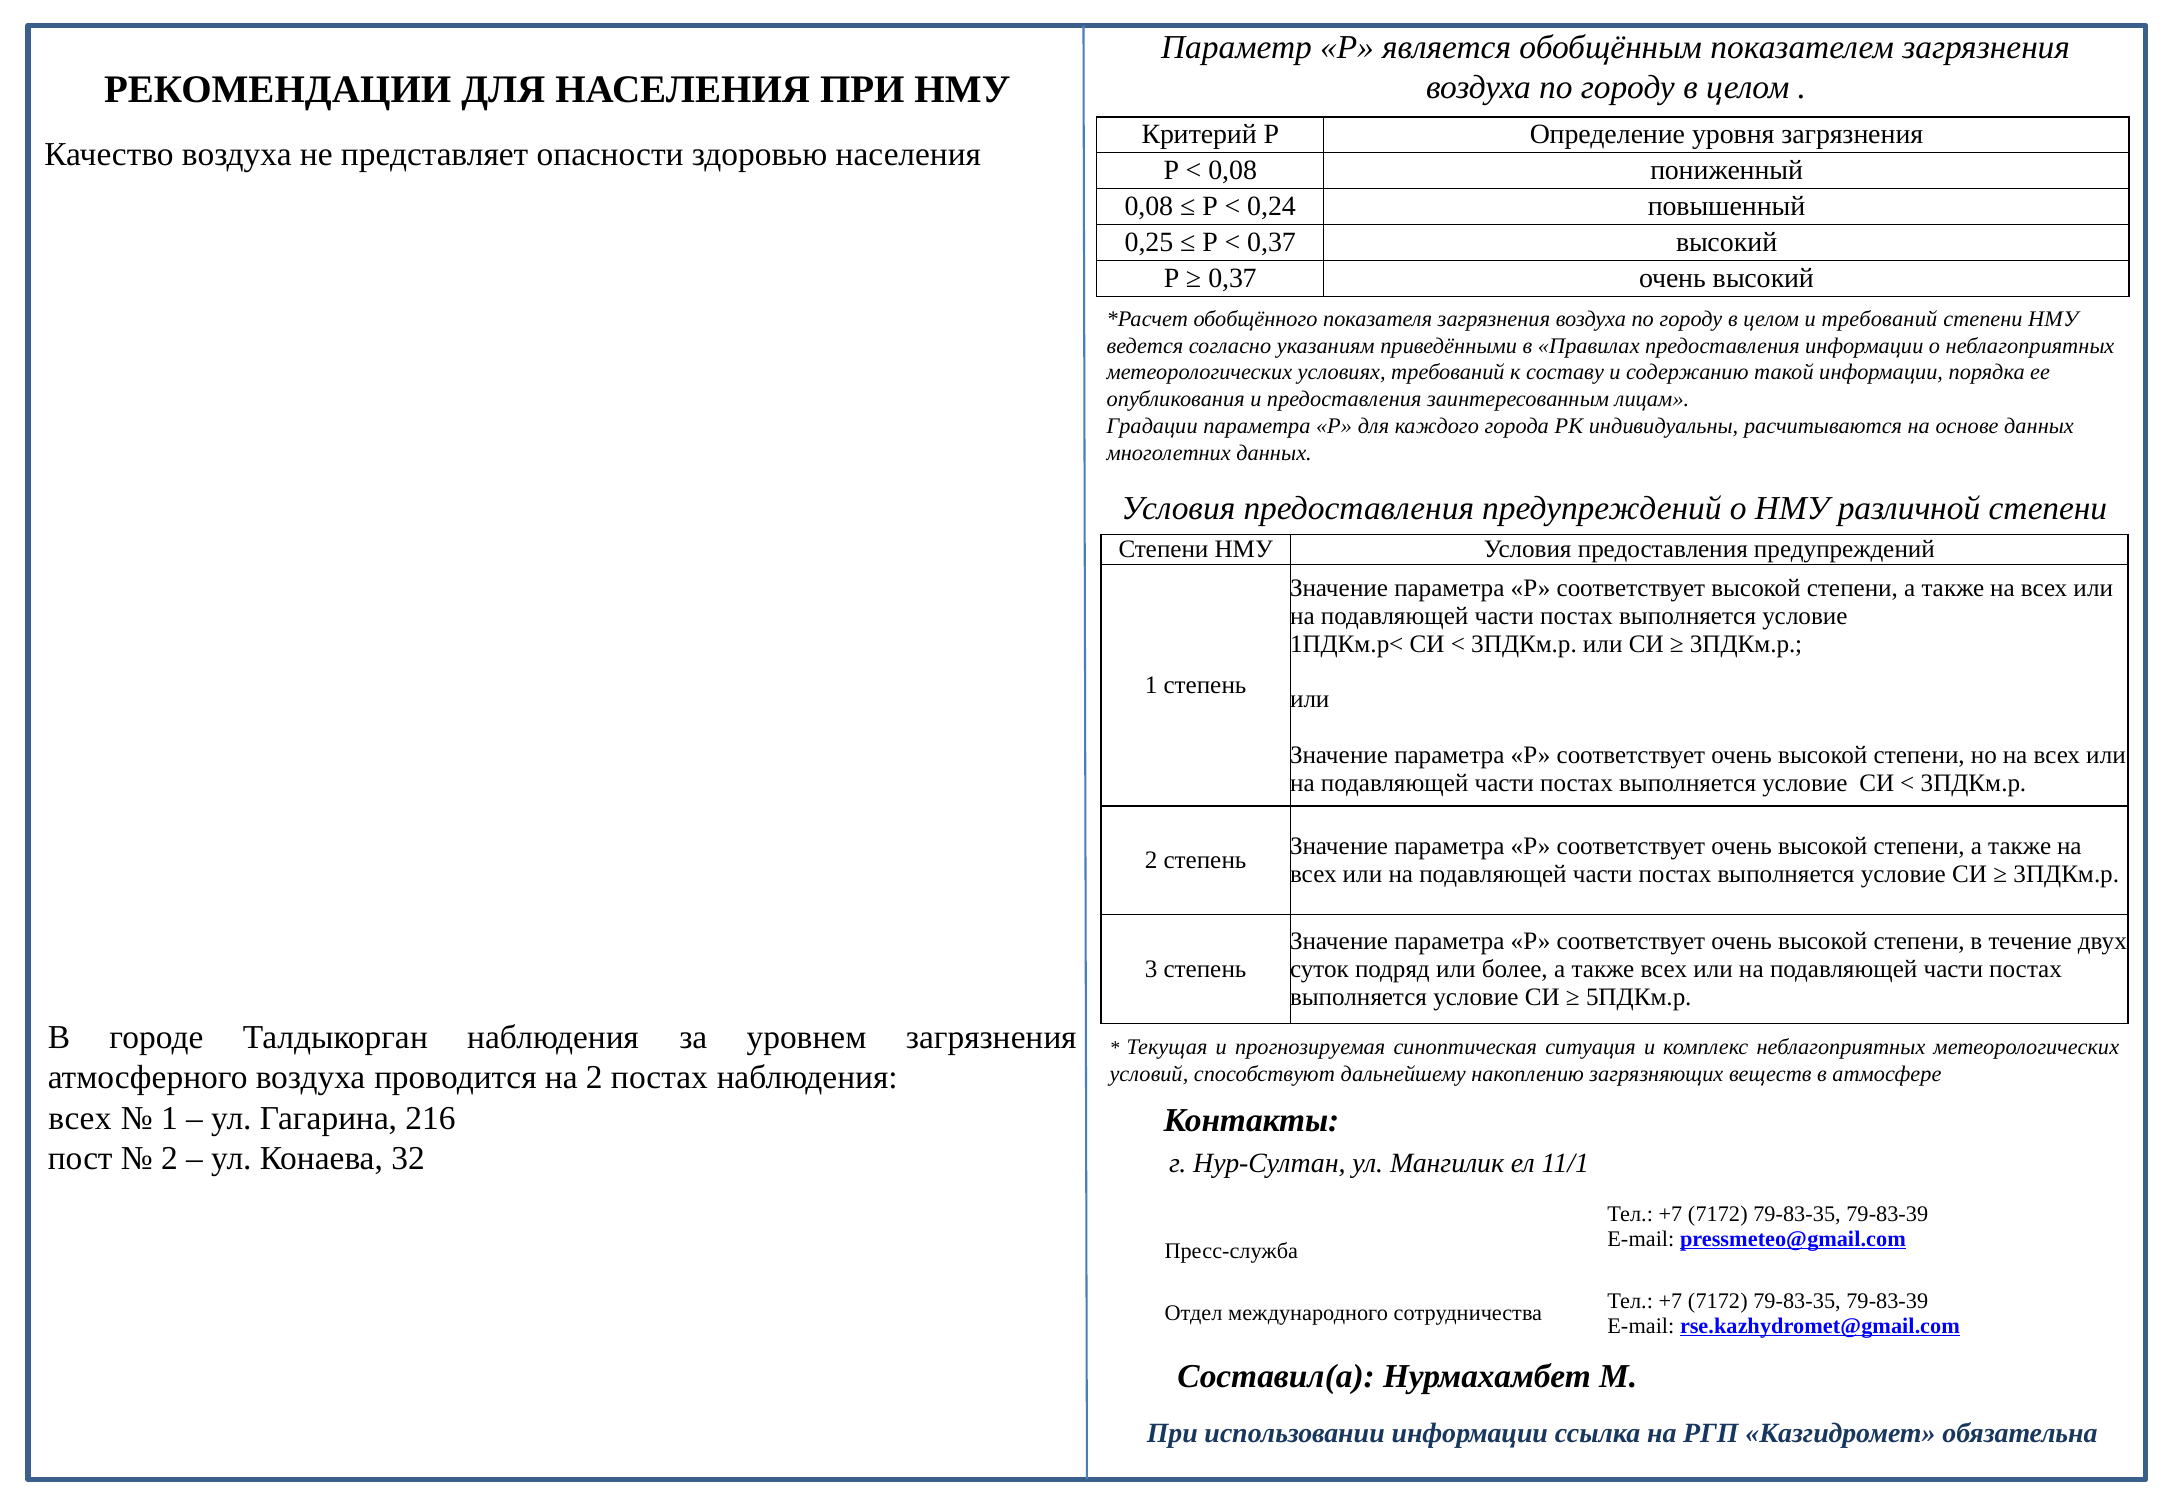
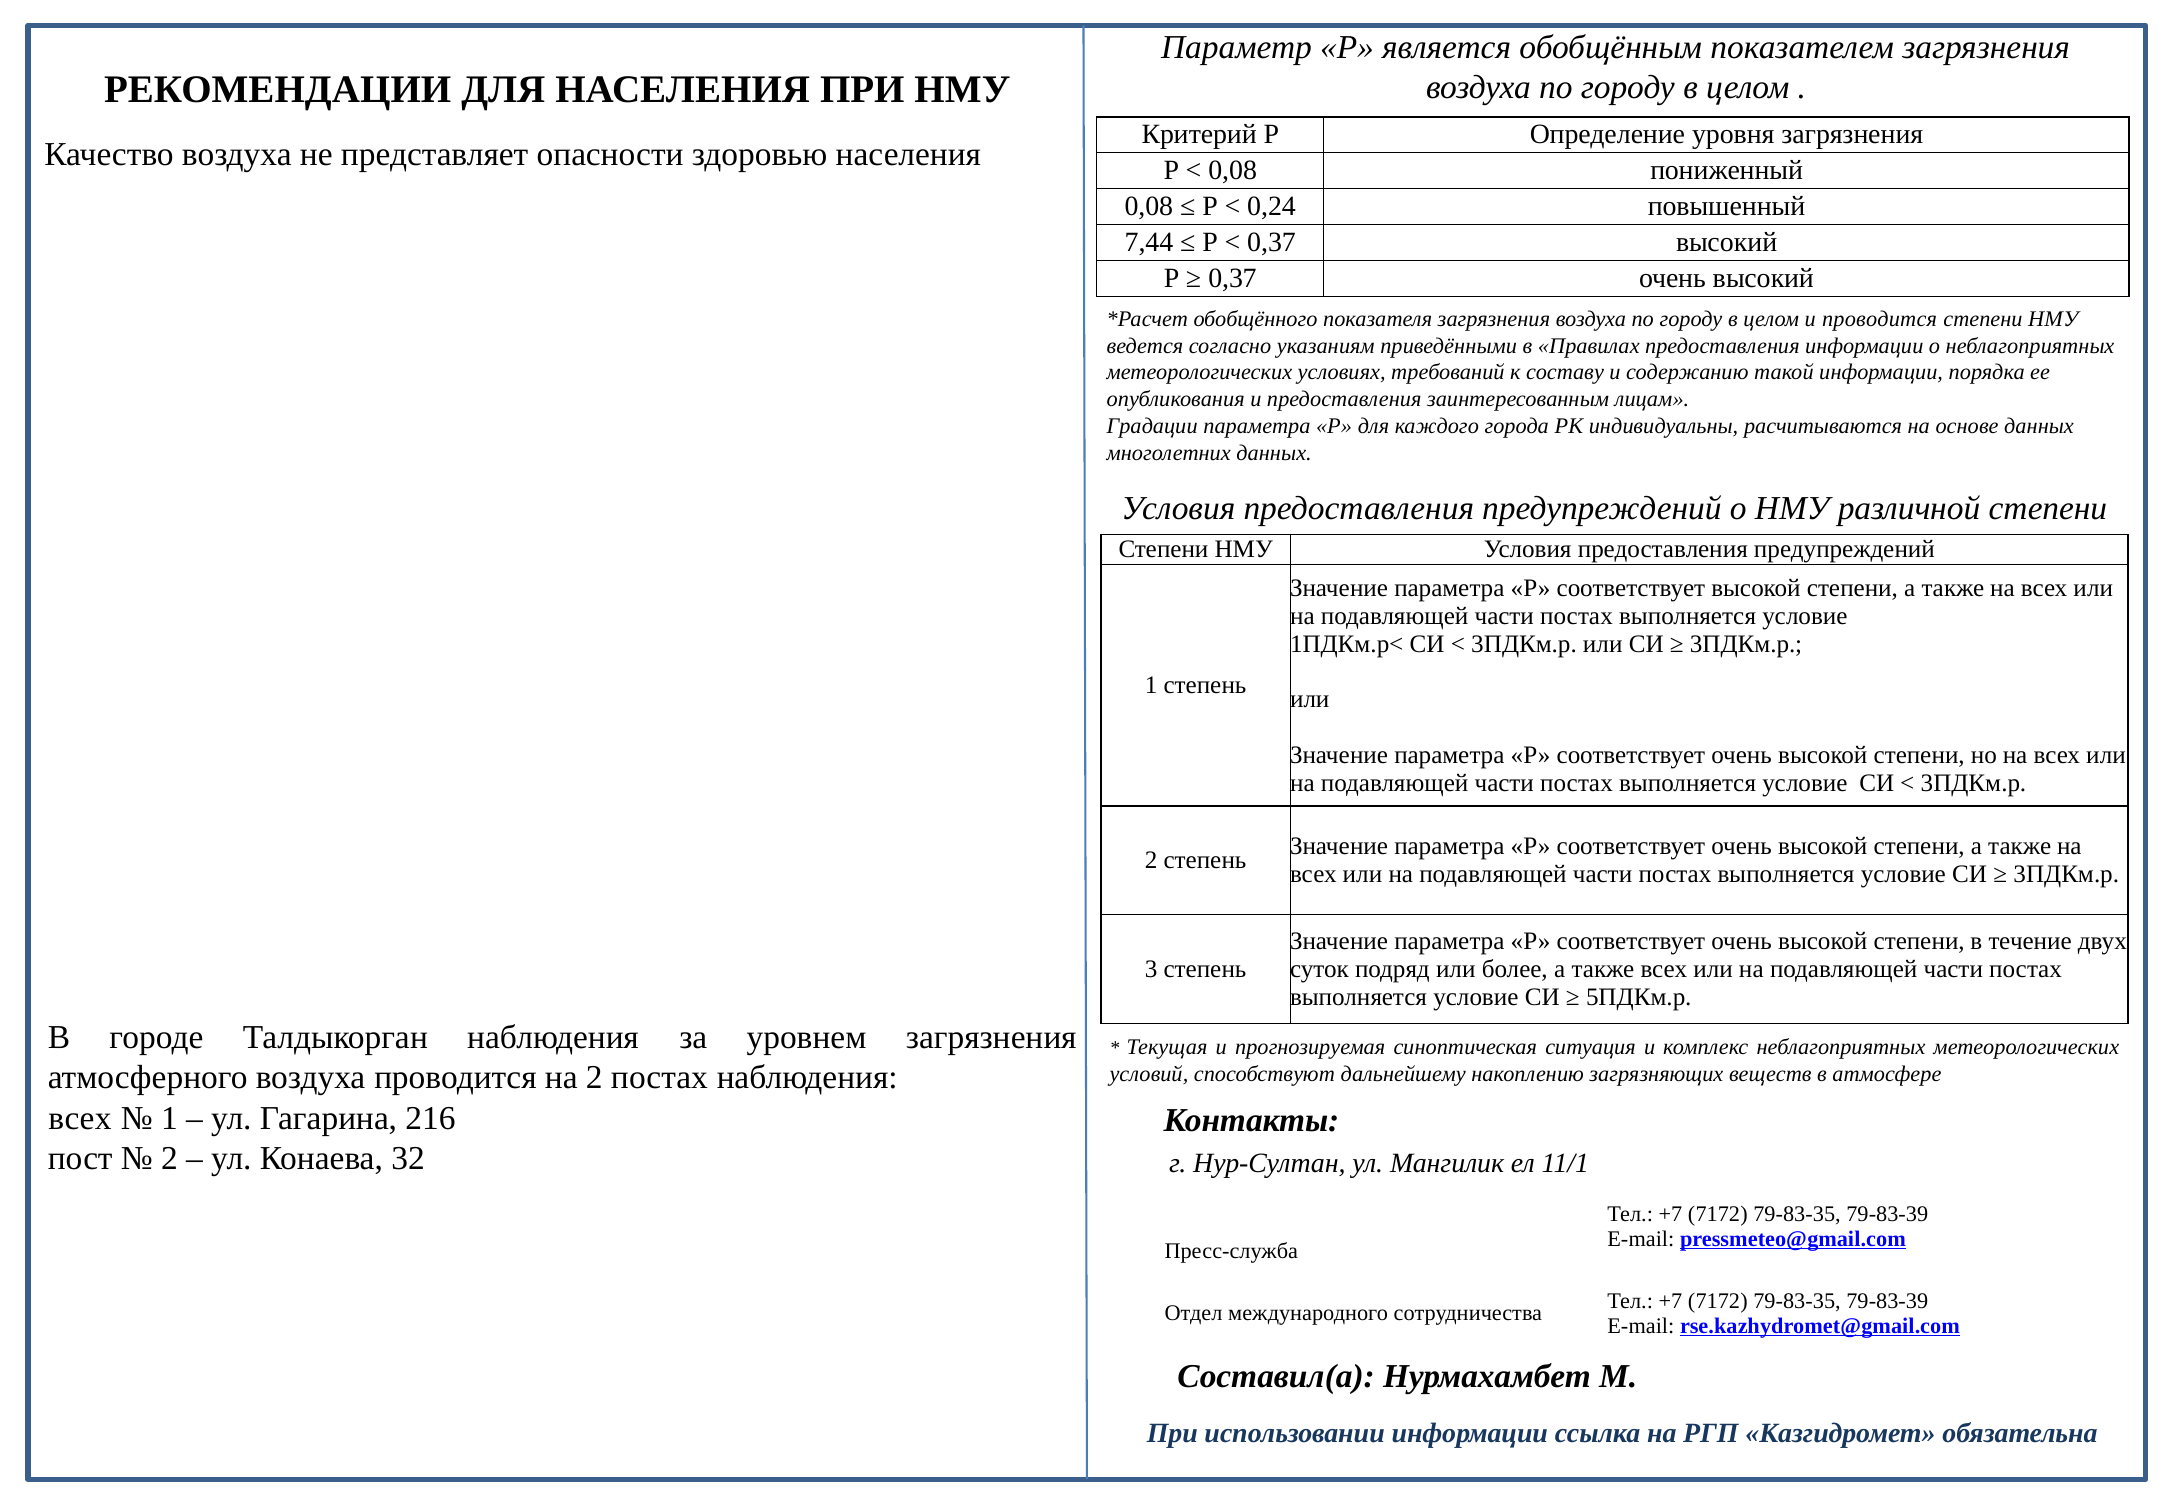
0,25: 0,25 -> 7,44
и требований: требований -> проводится
